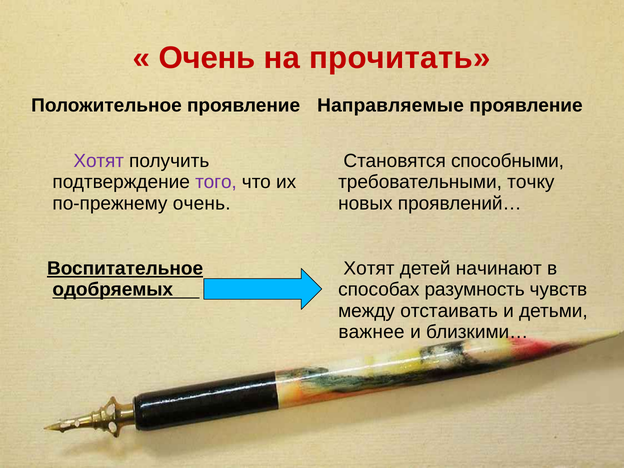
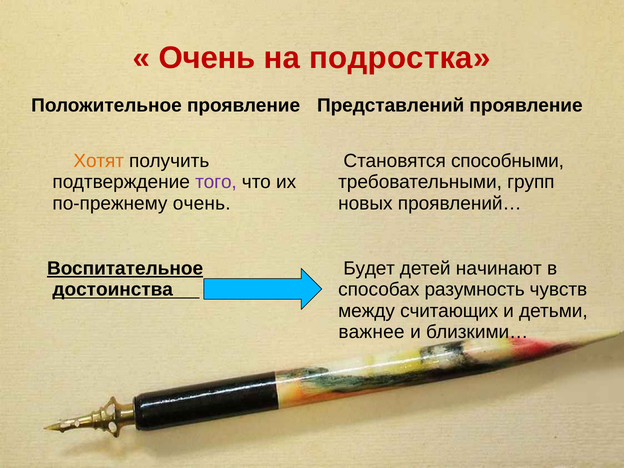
прочитать: прочитать -> подростка
Направляемые: Направляемые -> Представлений
Хотят at (99, 161) colour: purple -> orange
точку: точку -> групп
Хотят at (369, 268): Хотят -> Будет
одобряемых: одобряемых -> достоинства
отстаивать: отстаивать -> считающих
